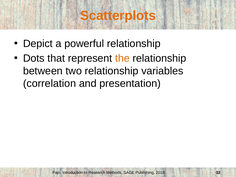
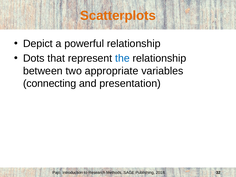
the colour: orange -> blue
two relationship: relationship -> appropriate
correlation: correlation -> connecting
